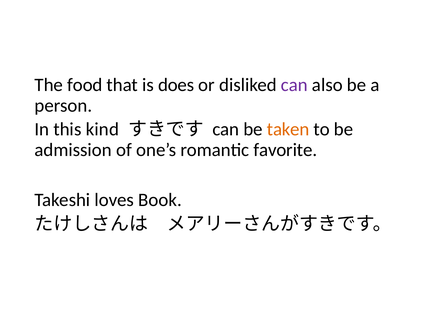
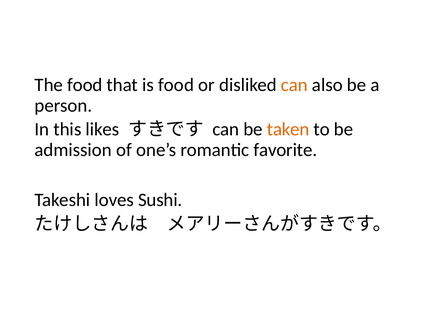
is does: does -> food
can at (294, 85) colour: purple -> orange
kind: kind -> likes
Book: Book -> Sushi
